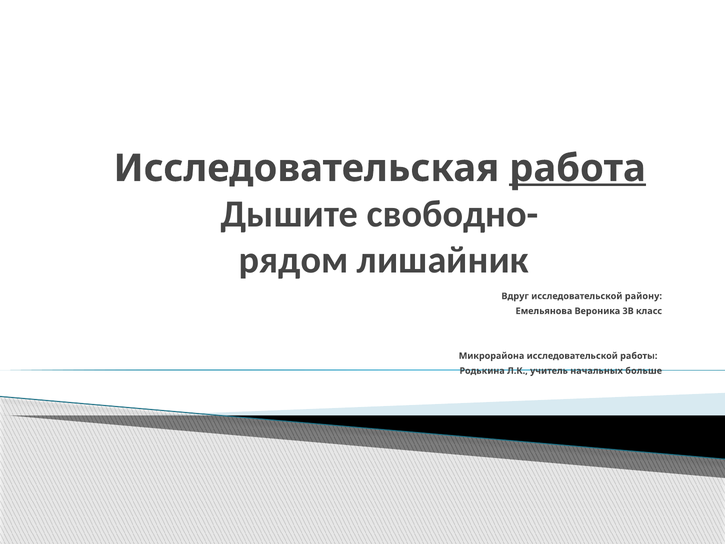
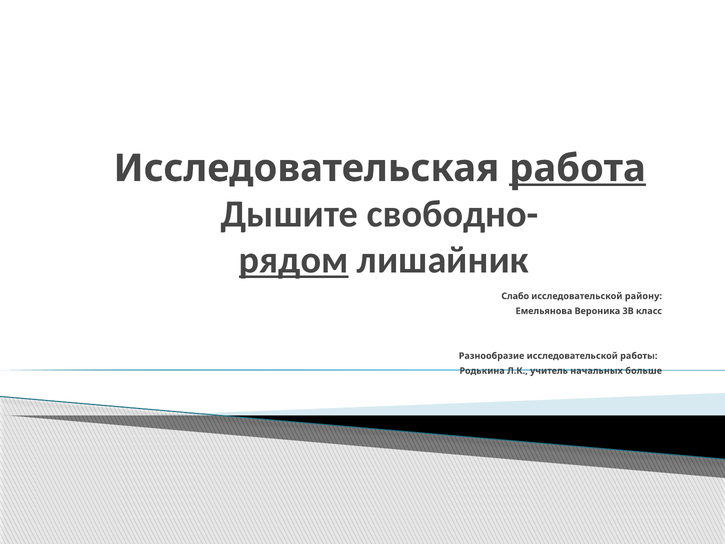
рядом underline: none -> present
Вдруг: Вдруг -> Слабо
Микрорайона: Микрорайона -> Разнообразие
